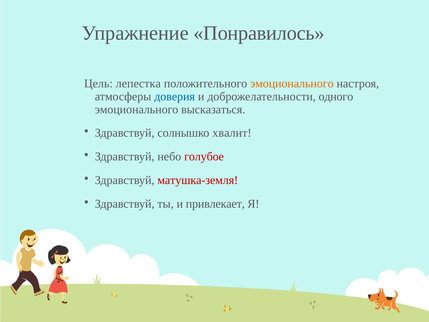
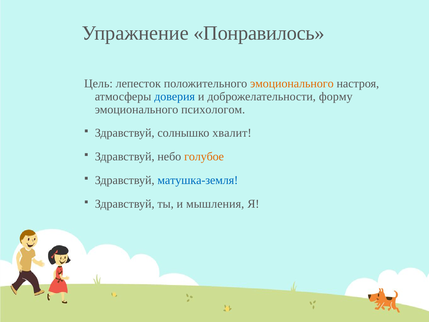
лепестка: лепестка -> лепесток
одного: одного -> форму
высказаться: высказаться -> психологом
голубое colour: red -> orange
матушка-земля colour: red -> blue
привлекает: привлекает -> мышления
